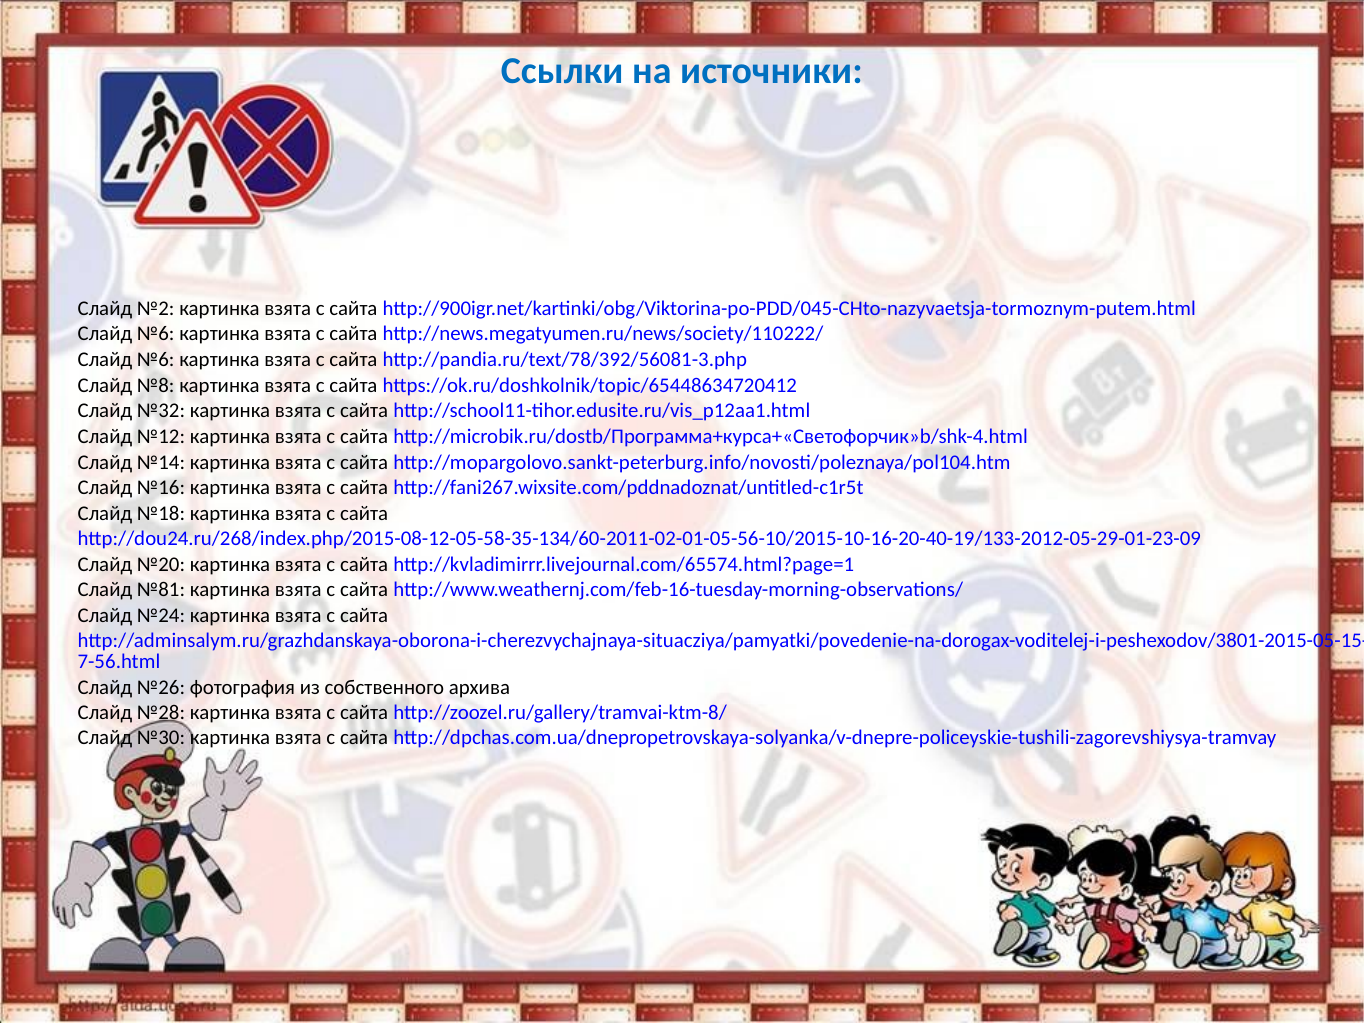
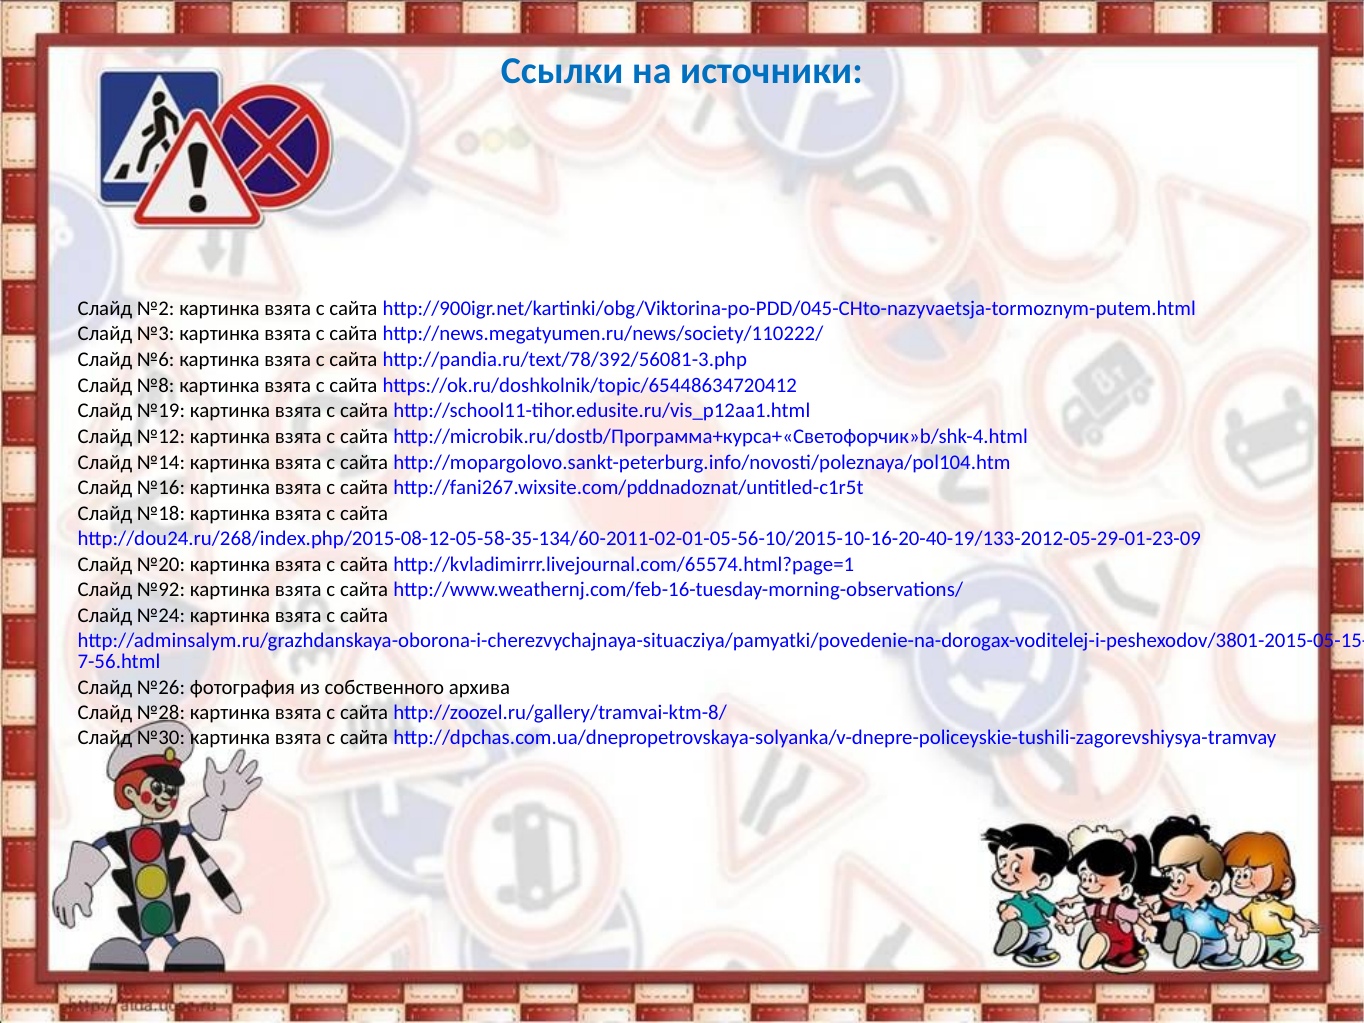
№6 at (156, 334): №6 -> №3
№32: №32 -> №19
№81: №81 -> №92
